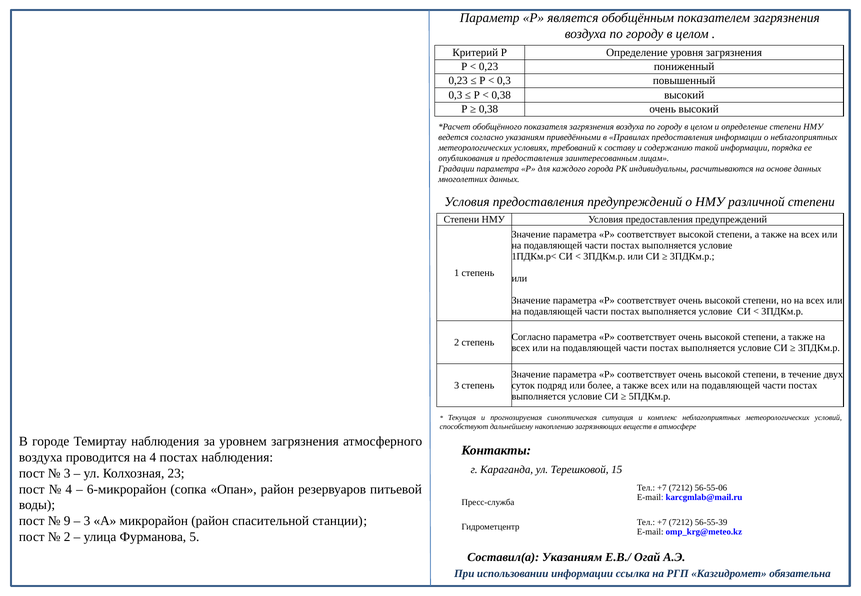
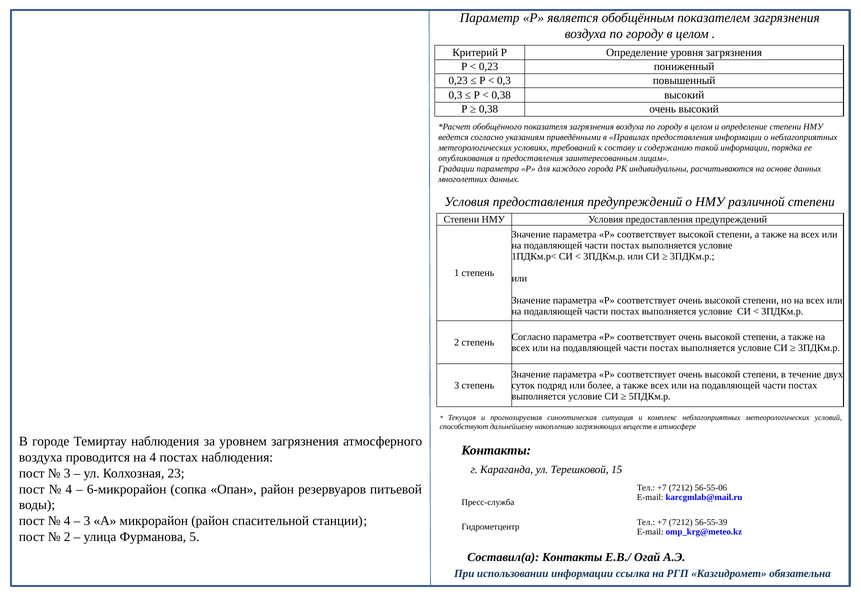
9 at (67, 521): 9 -> 4
Составил(а Указаниям: Указаниям -> Контакты
